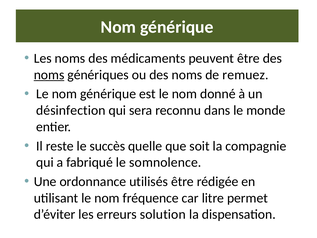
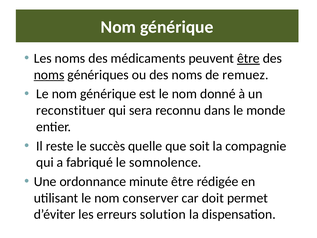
être at (248, 58) underline: none -> present
désinfection: désinfection -> reconstituer
utilisés: utilisés -> minute
fréquence: fréquence -> conserver
litre: litre -> doit
